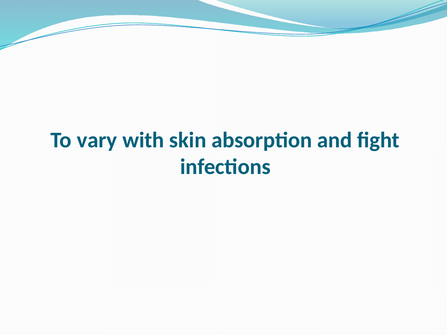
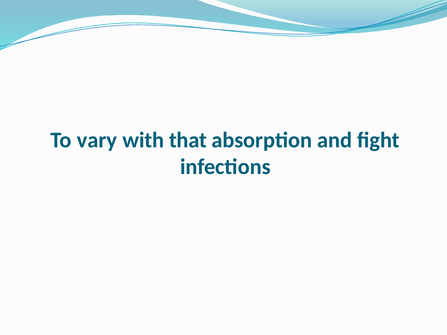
skin: skin -> that
